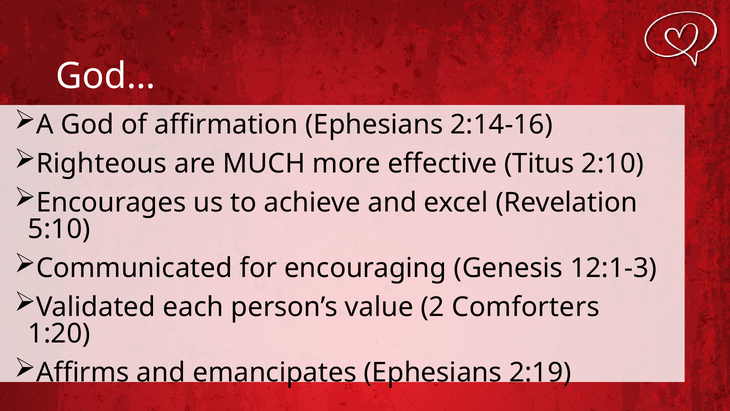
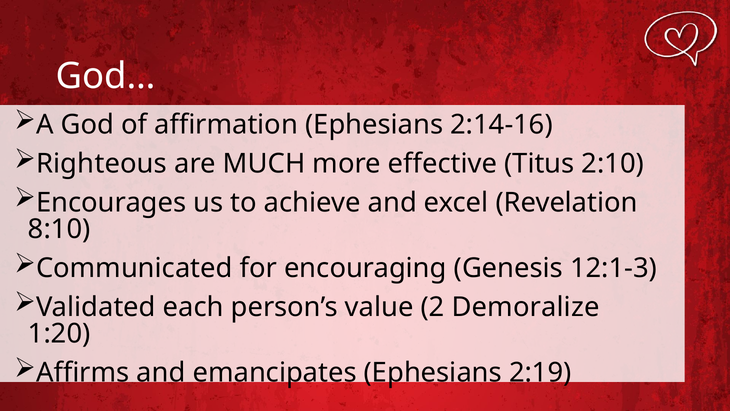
5:10: 5:10 -> 8:10
Comforters: Comforters -> Demoralize
